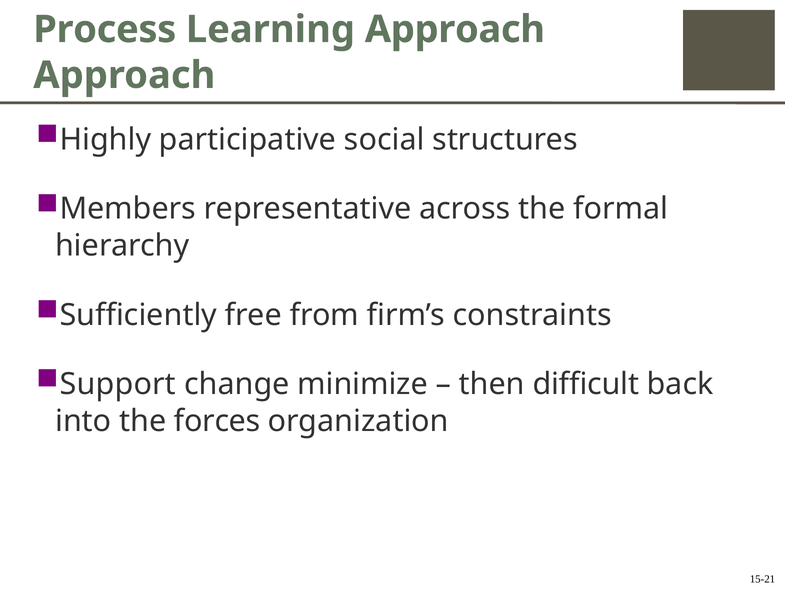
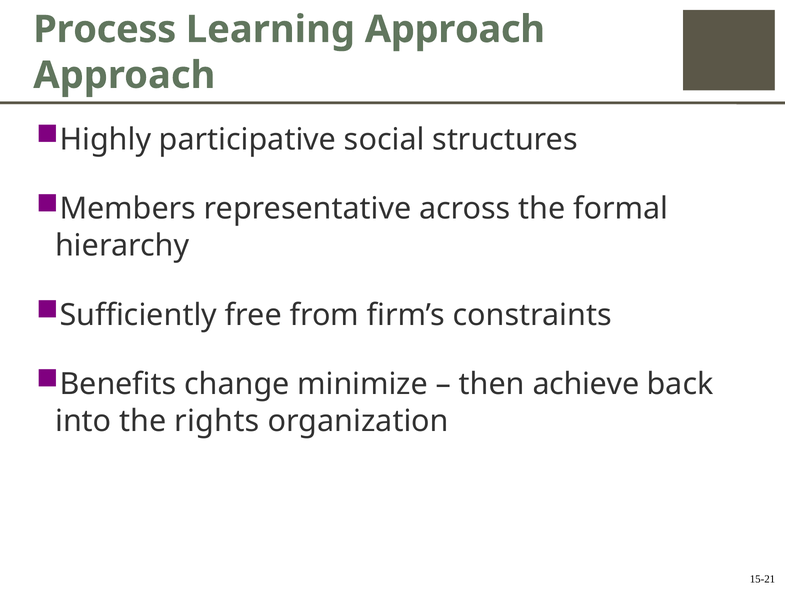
Support: Support -> Benefits
difficult: difficult -> achieve
forces: forces -> rights
